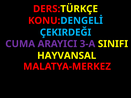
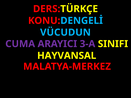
ÇEKIRDEĞI: ÇEKIRDEĞI -> VÜCUDUN
